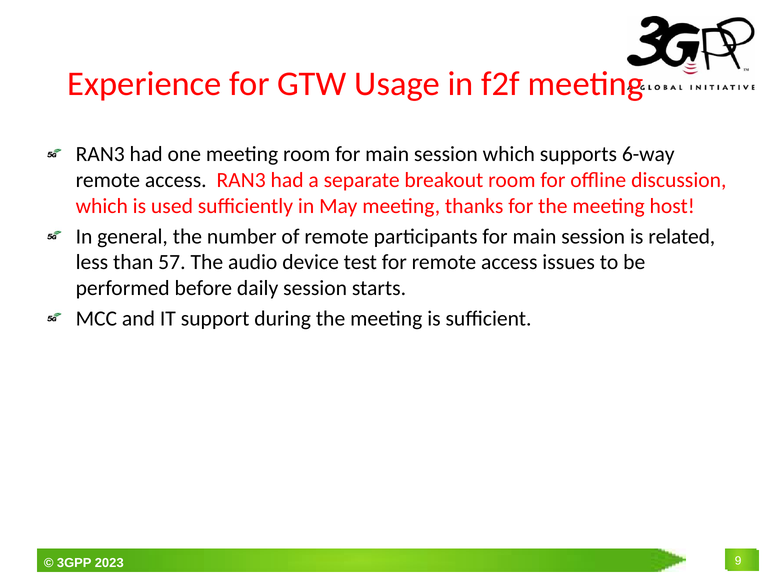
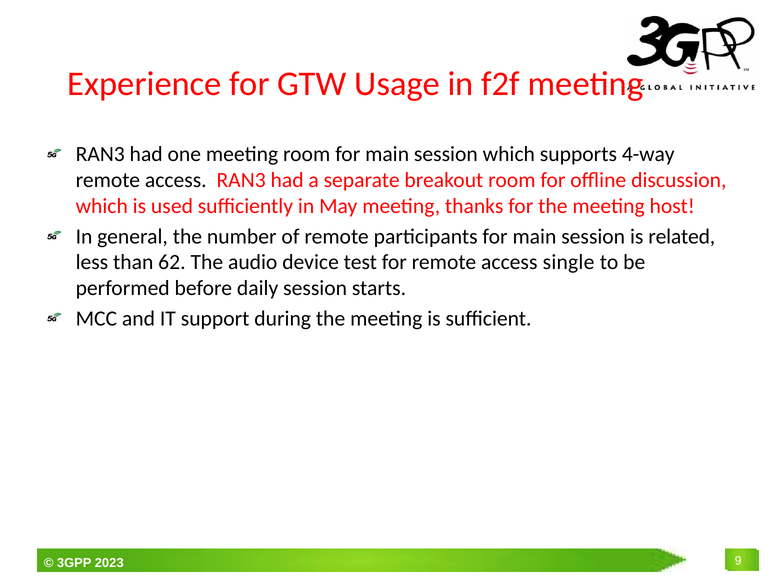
6-way: 6-way -> 4-way
57: 57 -> 62
issues: issues -> single
